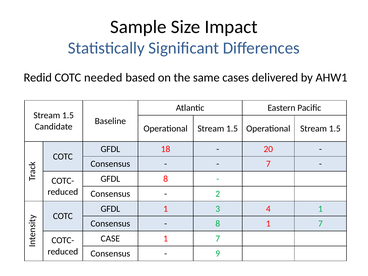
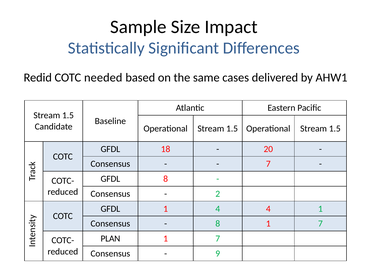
1 3: 3 -> 4
CASE: CASE -> PLAN
